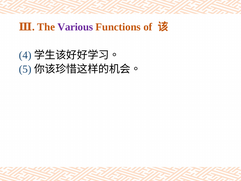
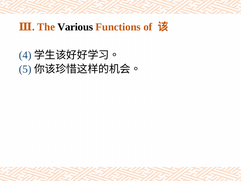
Various colour: purple -> black
